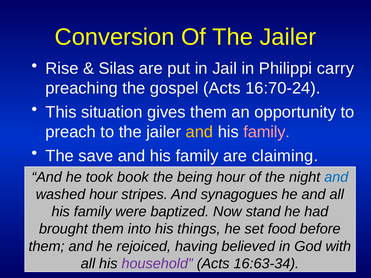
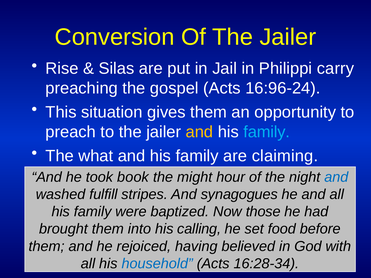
16:70-24: 16:70-24 -> 16:96-24
family at (267, 132) colour: pink -> light blue
save: save -> what
being: being -> might
washed hour: hour -> fulfill
stand: stand -> those
things: things -> calling
household colour: purple -> blue
16:63-34: 16:63-34 -> 16:28-34
